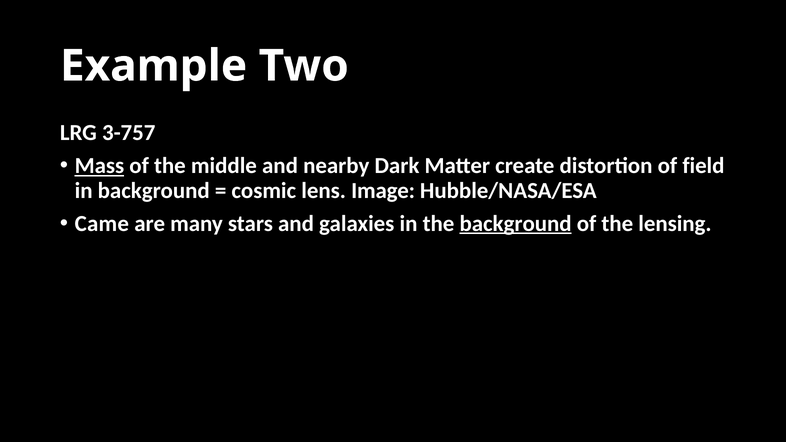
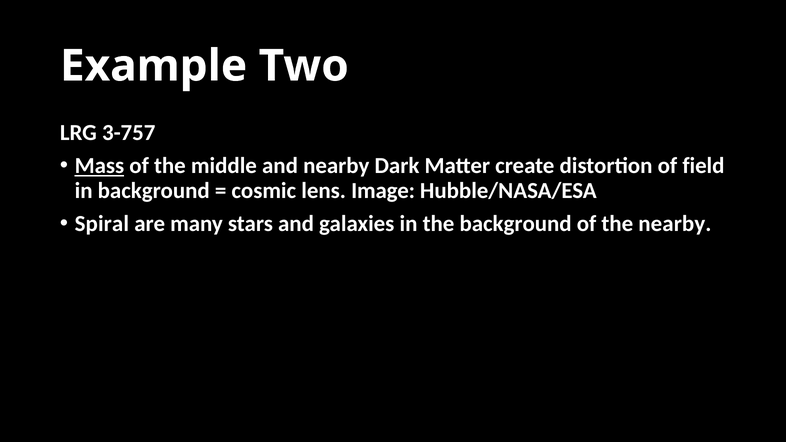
Came: Came -> Spiral
background at (516, 224) underline: present -> none
the lensing: lensing -> nearby
